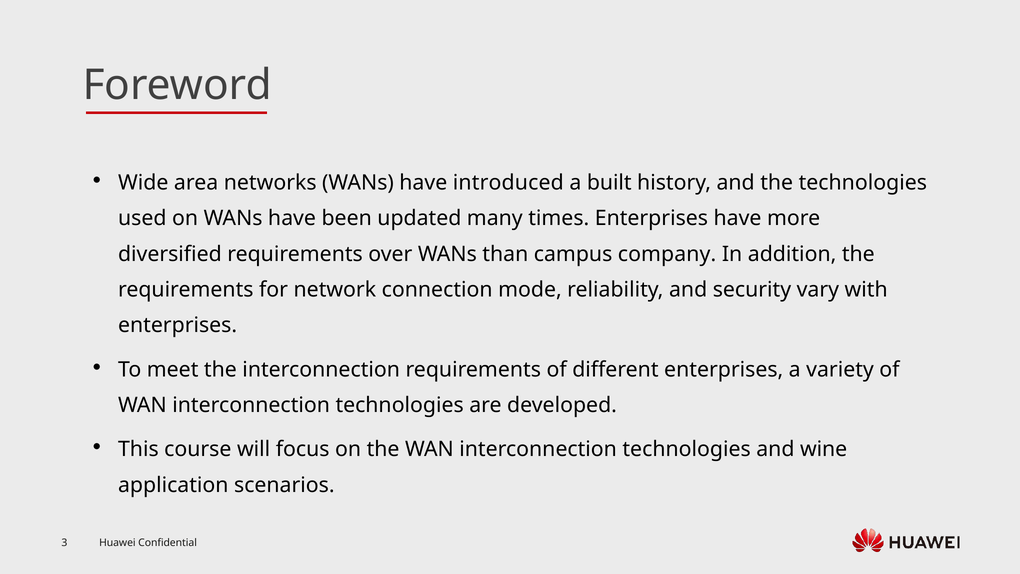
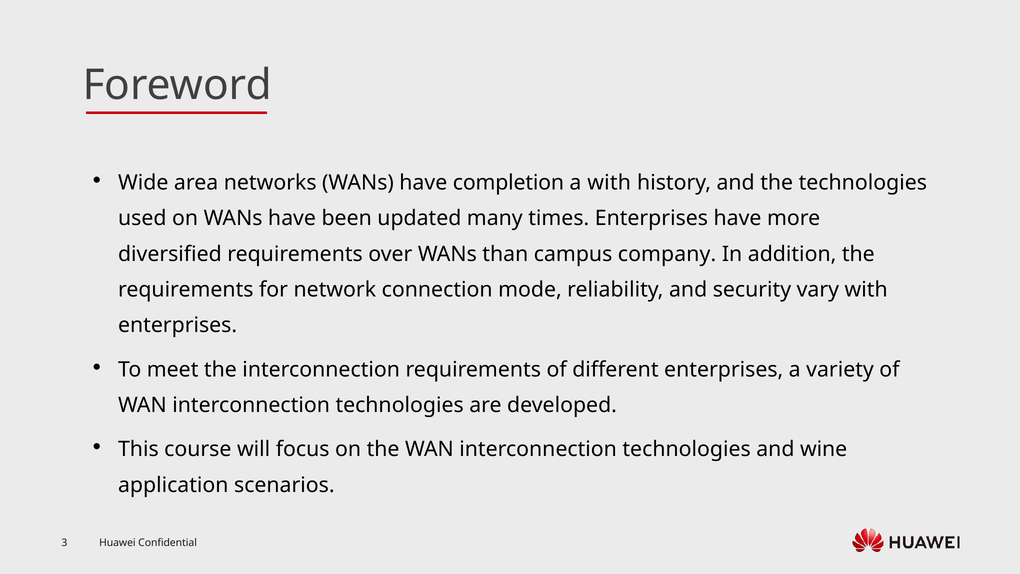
introduced: introduced -> completion
a built: built -> with
